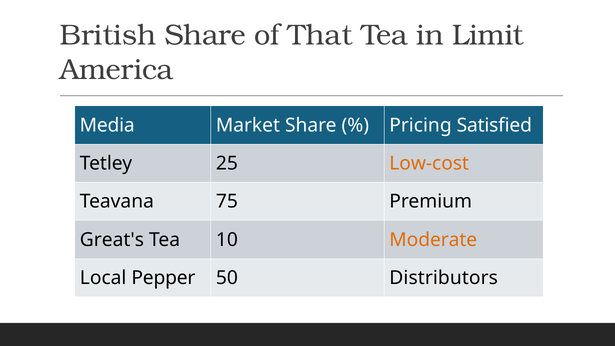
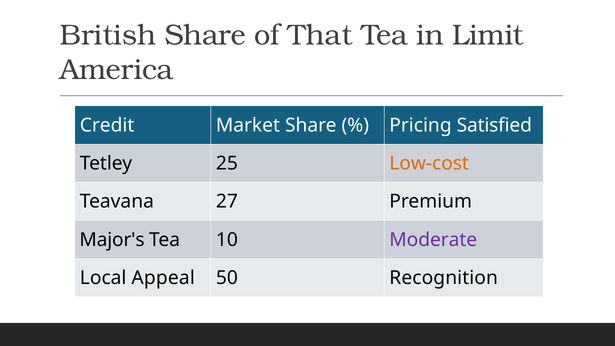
Media: Media -> Credit
75: 75 -> 27
Great's: Great's -> Major's
Moderate colour: orange -> purple
Pepper: Pepper -> Appeal
Distributors: Distributors -> Recognition
